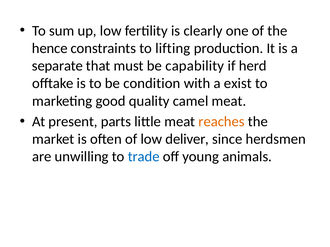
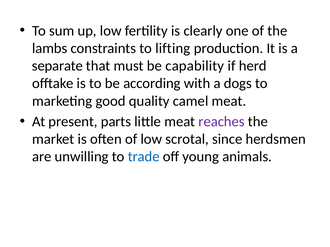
hence: hence -> lambs
condition: condition -> according
exist: exist -> dogs
reaches colour: orange -> purple
deliver: deliver -> scrotal
